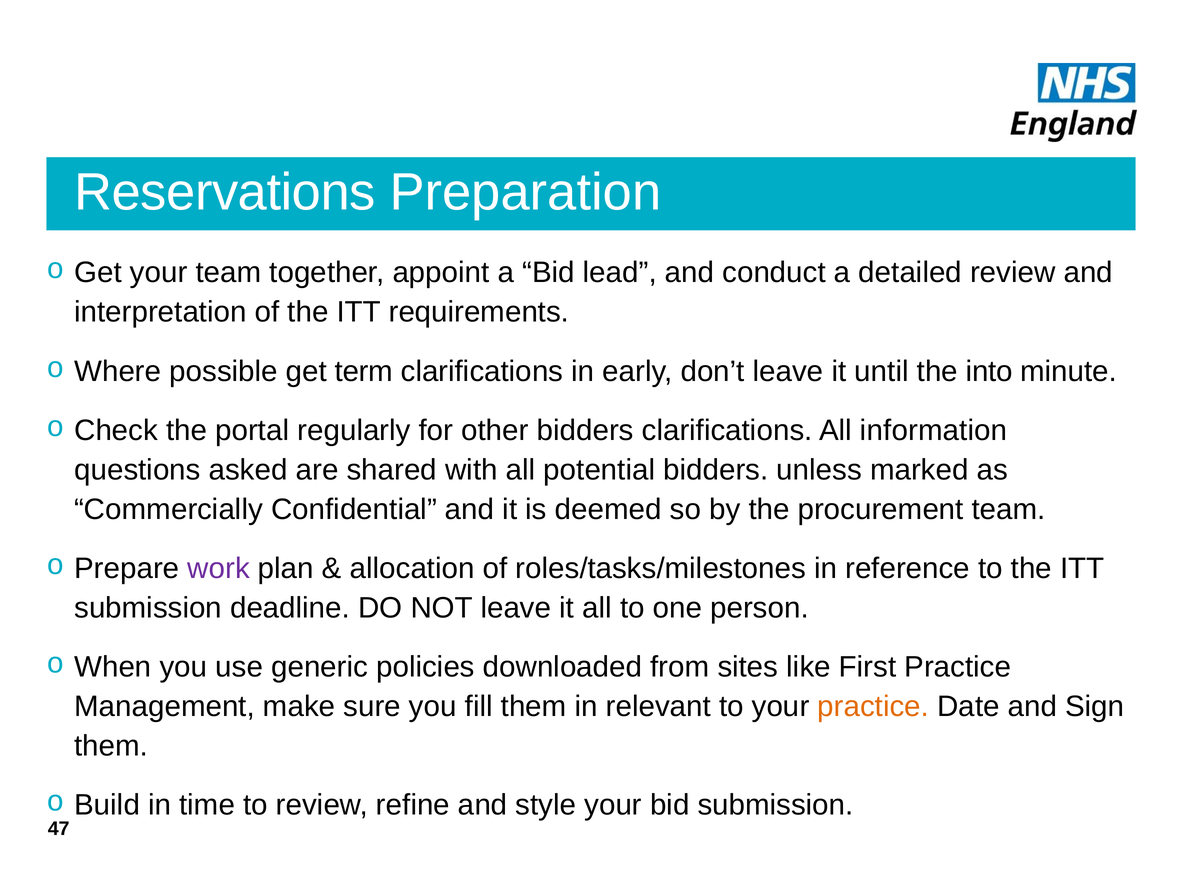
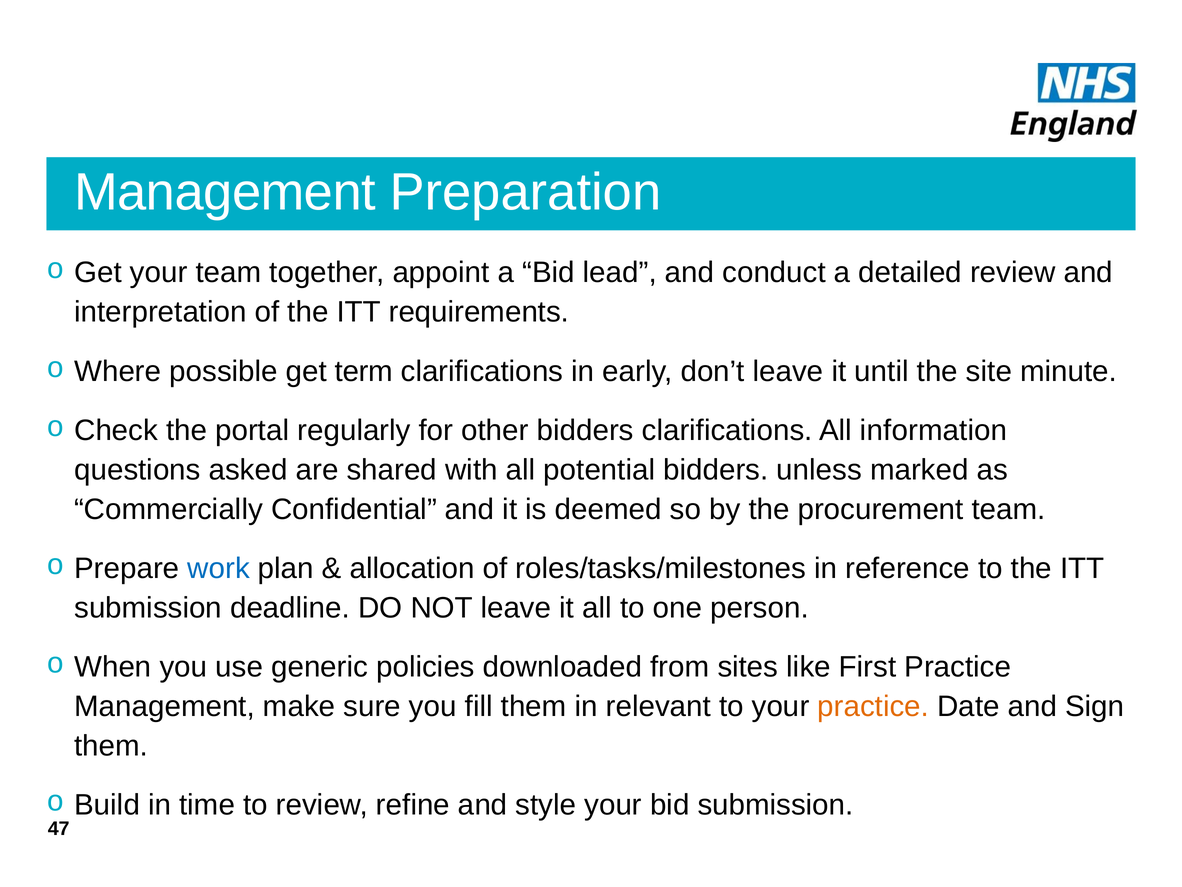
Reservations at (225, 192): Reservations -> Management
into: into -> site
work colour: purple -> blue
